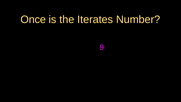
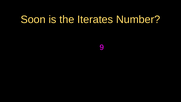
Once: Once -> Soon
